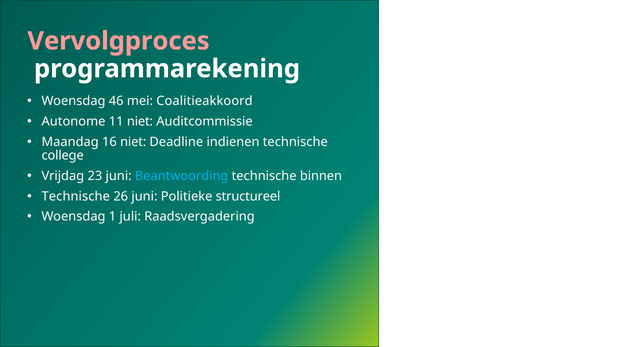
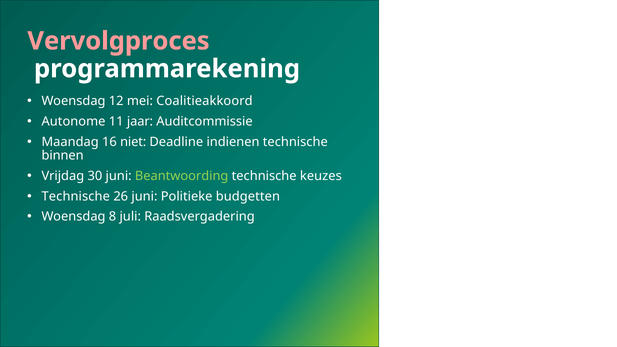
46: 46 -> 12
11 niet: niet -> jaar
college: college -> binnen
23: 23 -> 30
Beantwoording colour: light blue -> light green
binnen: binnen -> keuzes
structureel: structureel -> budgetten
1: 1 -> 8
